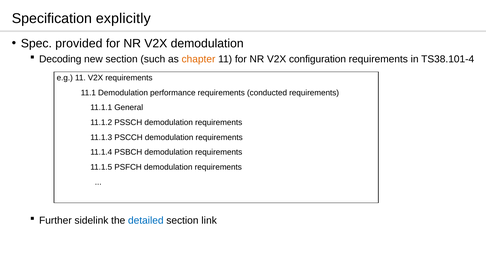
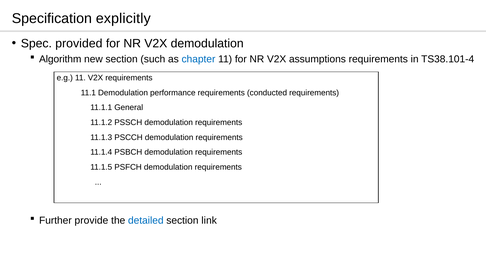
Decoding: Decoding -> Algorithm
chapter colour: orange -> blue
configuration: configuration -> assumptions
sidelink: sidelink -> provide
